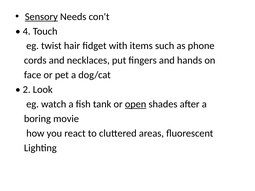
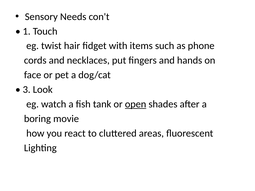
Sensory underline: present -> none
4: 4 -> 1
2: 2 -> 3
